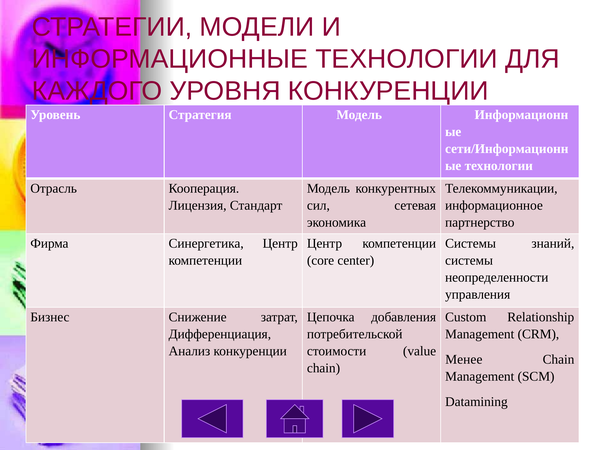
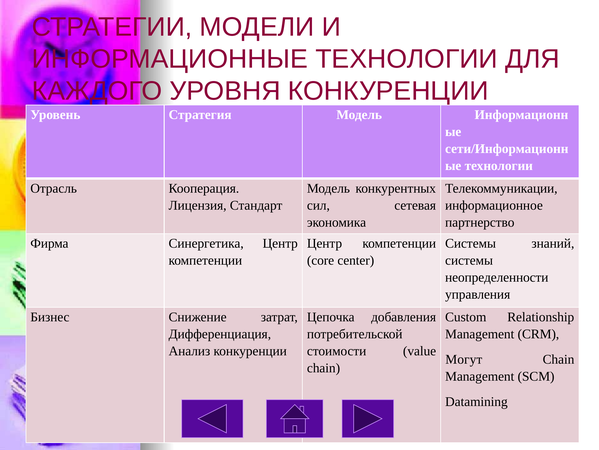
Менее: Менее -> Могут
